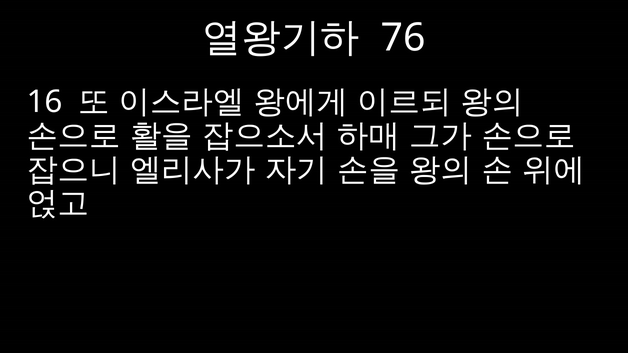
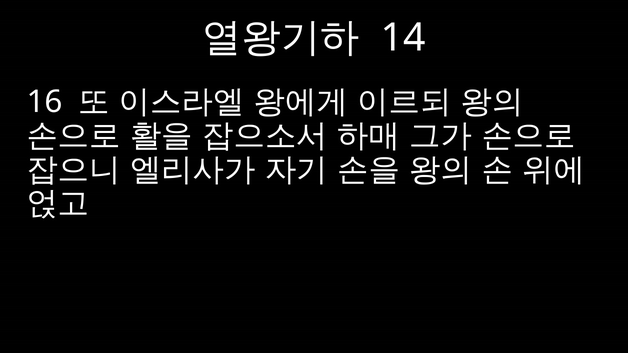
76: 76 -> 14
